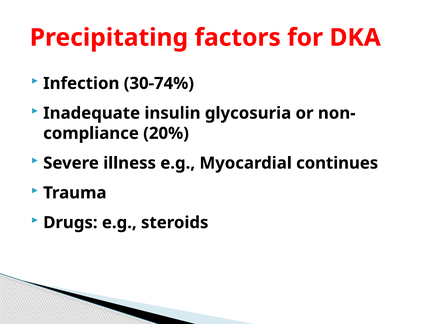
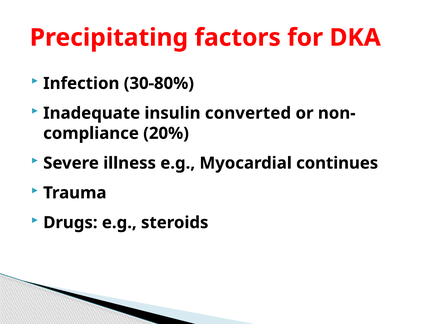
30-74%: 30-74% -> 30-80%
glycosuria: glycosuria -> converted
